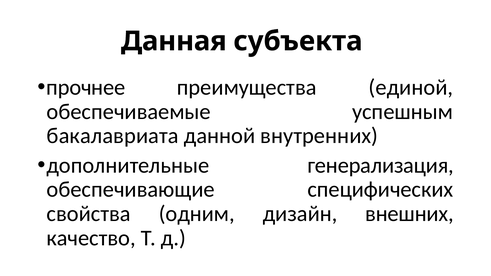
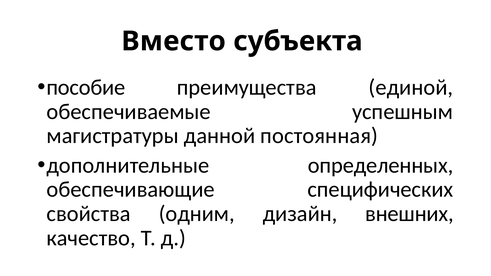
Данная: Данная -> Вместо
прочнее: прочнее -> пособие
бакалавриата: бакалавриата -> магистратуры
внутренних: внутренних -> постоянная
генерализация: генерализация -> определенных
